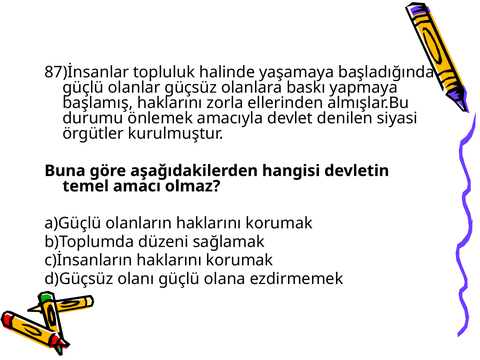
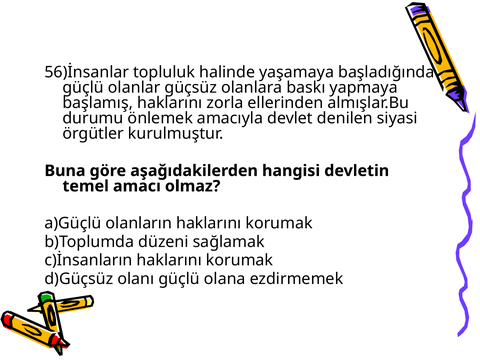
87)İnsanlar: 87)İnsanlar -> 56)İnsanlar
